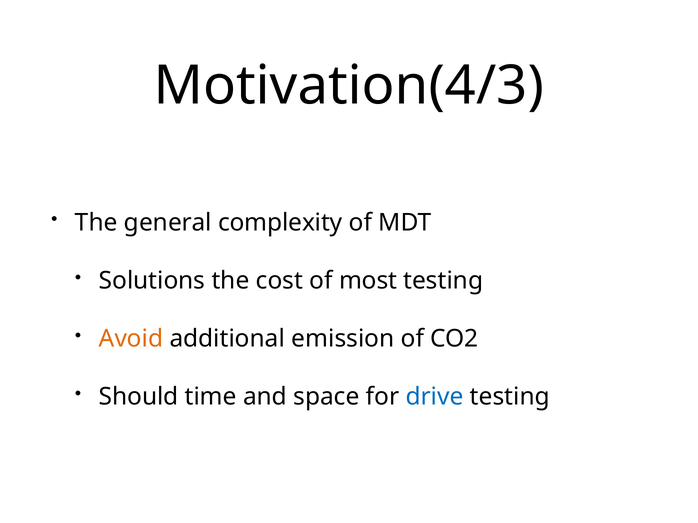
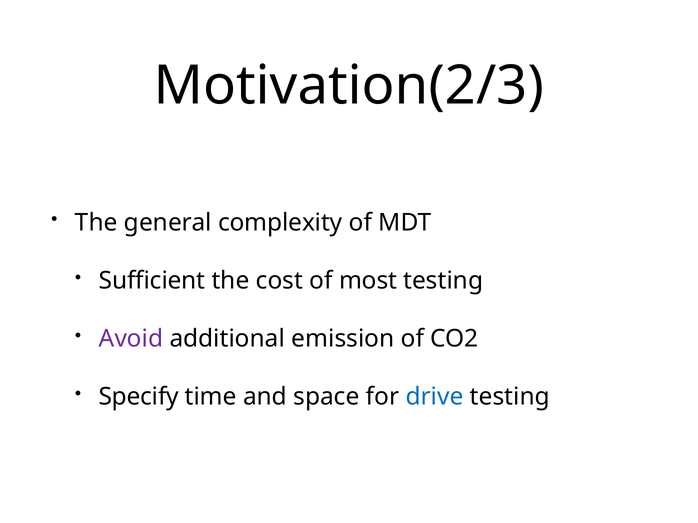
Motivation(4/3: Motivation(4/3 -> Motivation(2/3
Solutions: Solutions -> Sufficient
Avoid colour: orange -> purple
Should: Should -> Specify
